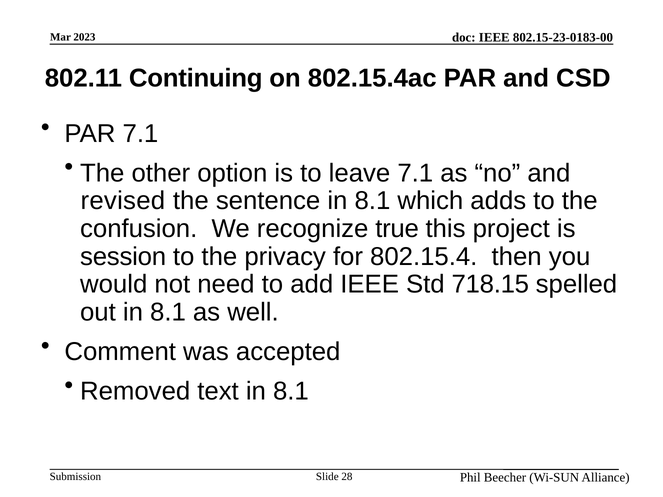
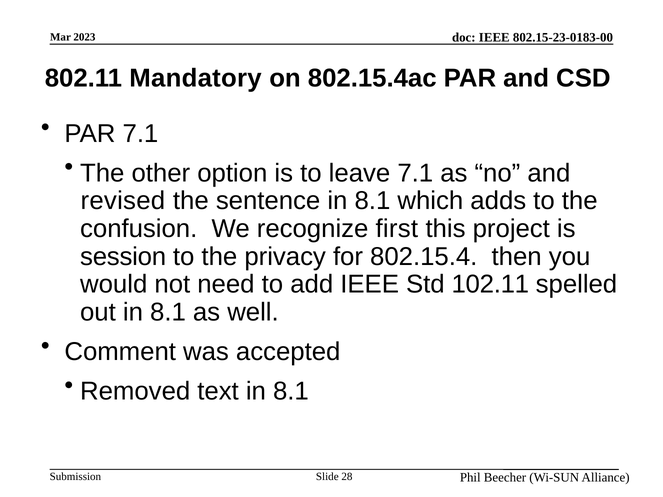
Continuing: Continuing -> Mandatory
true: true -> first
718.15: 718.15 -> 102.11
